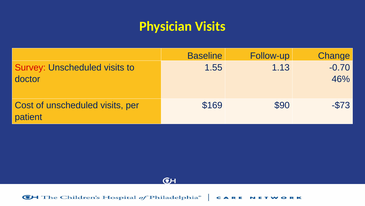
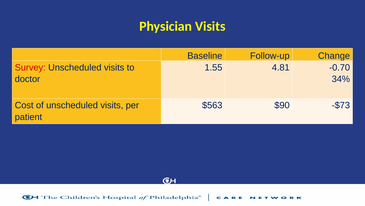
1.13: 1.13 -> 4.81
46%: 46% -> 34%
$169: $169 -> $563
